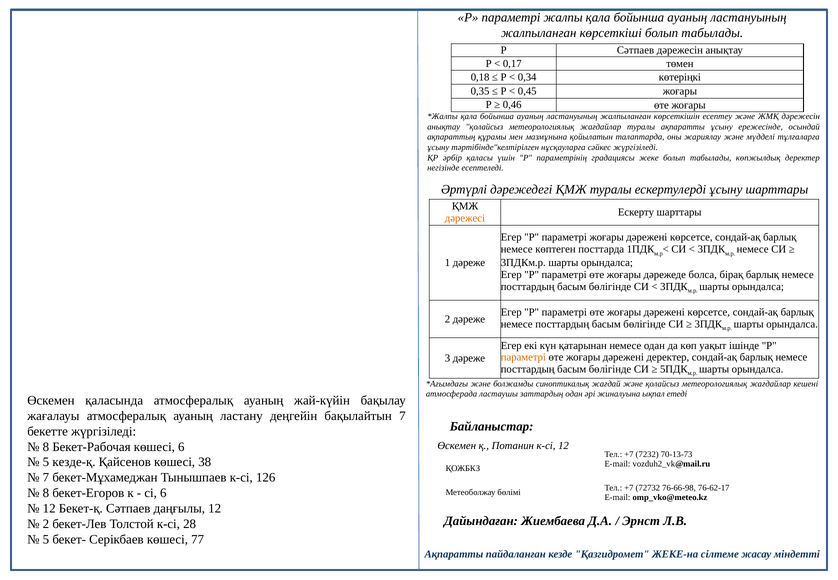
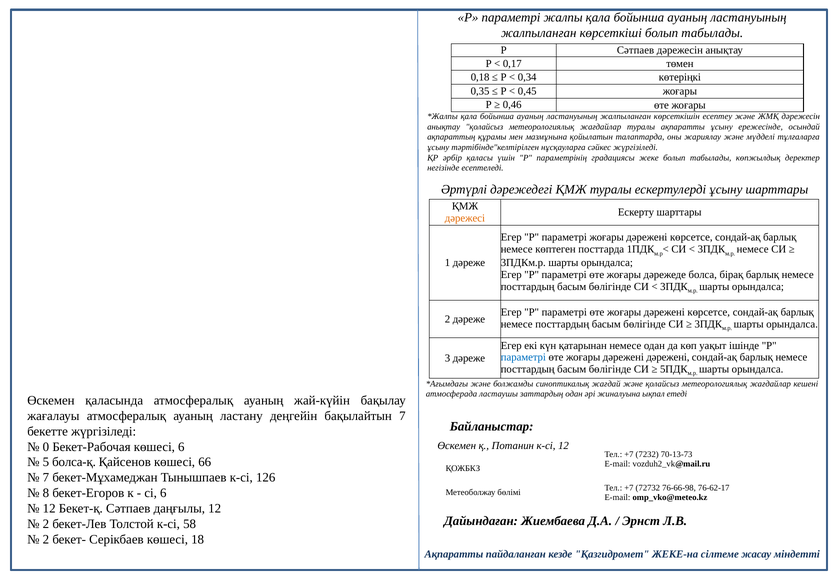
параметрі at (523, 357) colour: orange -> blue
дәрежені деректер: деректер -> дәрежені
8 at (46, 447): 8 -> 0
кезде-қ: кезде-қ -> болса-қ
38: 38 -> 66
28: 28 -> 58
5 at (46, 540): 5 -> 2
77: 77 -> 18
